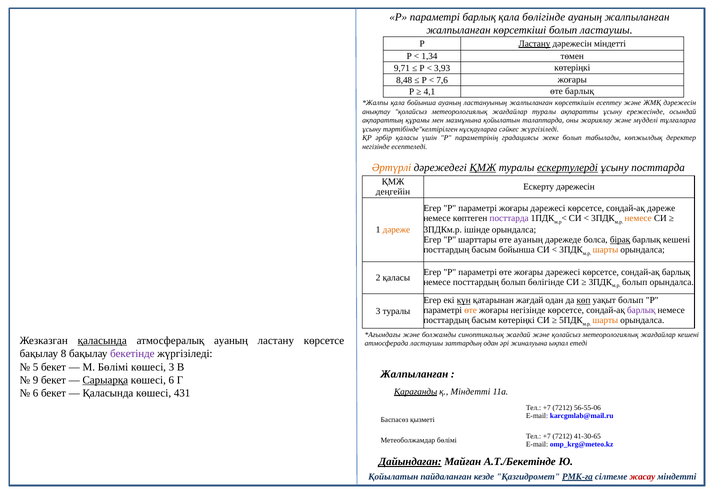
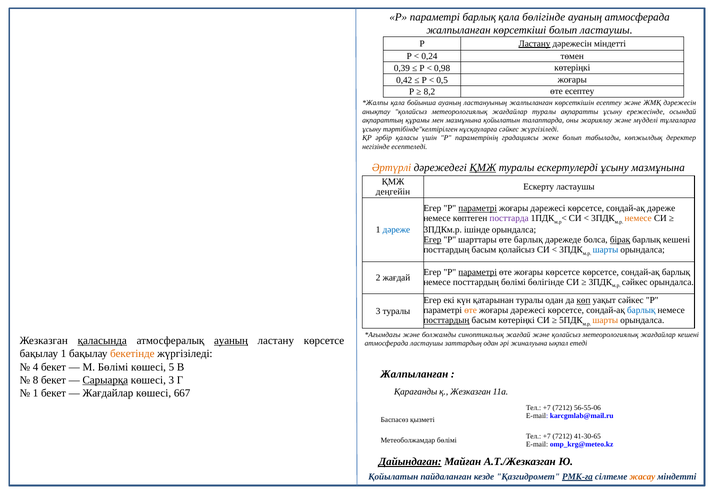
ауаның жалпыланған: жалпыланған -> атмосферада
1,34: 1,34 -> 0,24
9,71: 9,71 -> 0,39
3,93: 3,93 -> 0,98
8,48: 8,48 -> 0,42
7,6: 7,6 -> 0,5
4,1: 4,1 -> 8,2
өте барлық: барлық -> есептеу
ескертулерді underline: present -> none
ұсыну посттарда: посттарда -> мазмұнына
Ескерту дәрежесін: дәрежесін -> ластаушы
параметрі at (478, 208) underline: none -> present
дәреже at (396, 230) colour: orange -> blue
Егер at (432, 240) underline: none -> present
өте ауаның: ауаның -> барлық
басым бойынша: бойынша -> қолайсыз
шарты at (606, 250) colour: orange -> blue
параметрі at (478, 272) underline: none -> present
өте жоғары дәрежесі: дәрежесі -> көрсетсе
2 қаласы: қаласы -> жағдай
посттардың болып: болып -> бөлімі
болып at (635, 282): болып -> сәйкес
күн underline: present -> none
қатарынан жағдай: жағдай -> туралы
уақыт болып: болып -> сәйкес
негізінде at (528, 310): негізінде -> дәрежесі
барлық at (641, 310) colour: purple -> blue
посттардың at (446, 321) underline: none -> present
ауаның at (231, 341) underline: none -> present
бақылау 8: 8 -> 1
бекетінде colour: purple -> orange
5: 5 -> 4
көшесі 3: 3 -> 5
9: 9 -> 8
көшесі 6: 6 -> 3
Қарағанды underline: present -> none
қ Міндетті: Міндетті -> Жезказган
6 at (36, 393): 6 -> 1
Қаласында at (108, 393): Қаласында -> Жағдайлар
431: 431 -> 667
А.Т./Бекетінде: А.Т./Бекетінде -> А.Т./Жезказган
жасау colour: red -> orange
